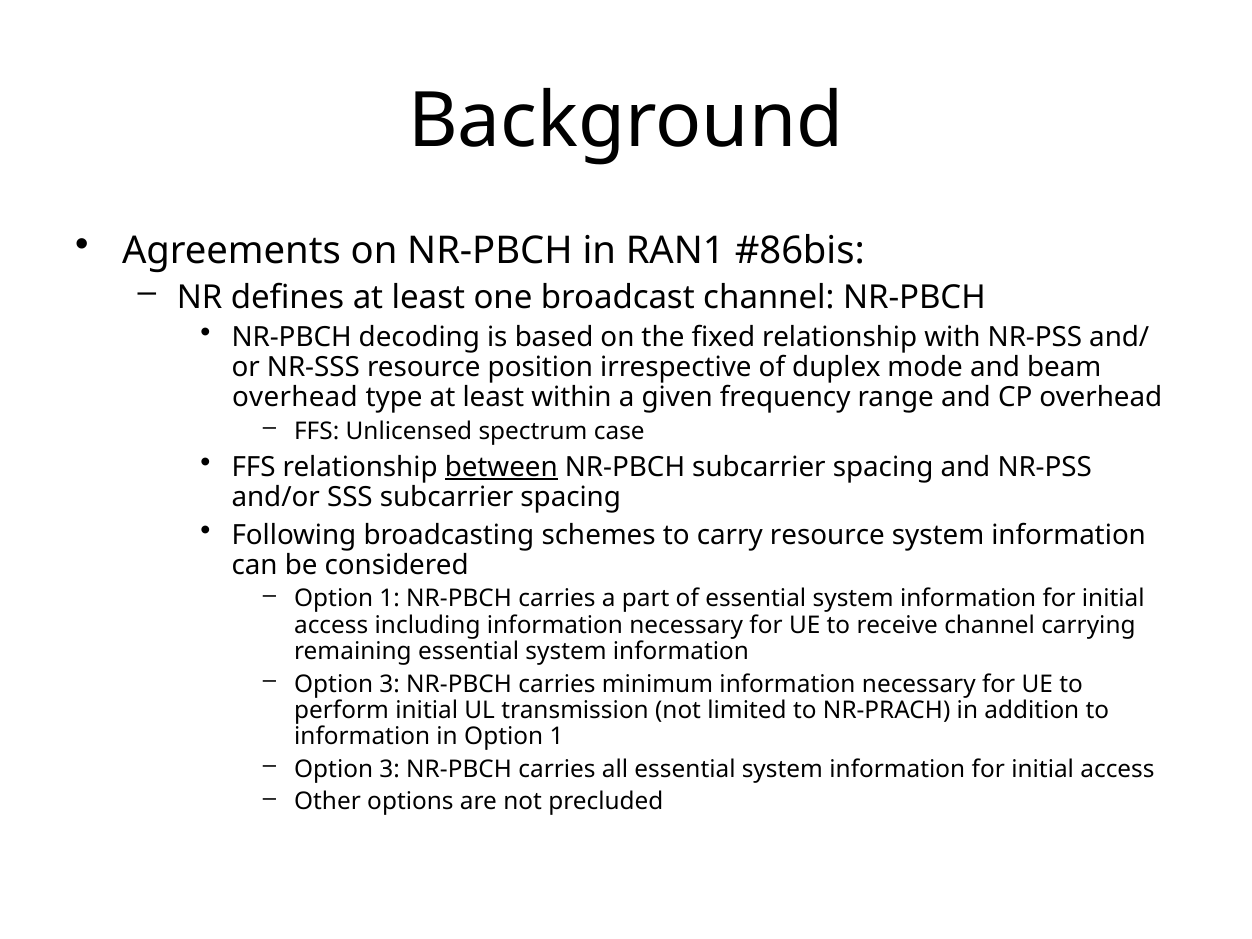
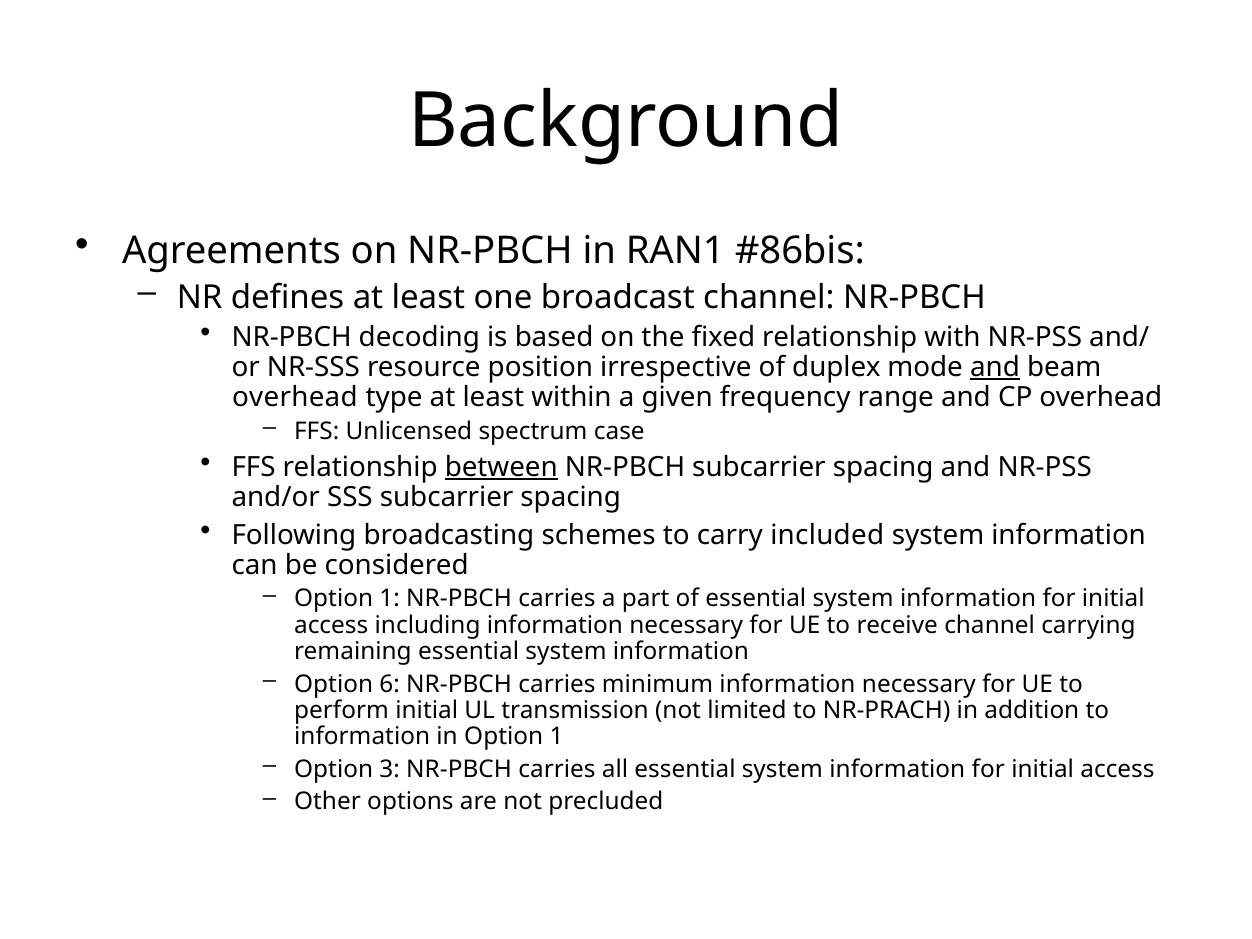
and at (995, 367) underline: none -> present
carry resource: resource -> included
3 at (390, 684): 3 -> 6
